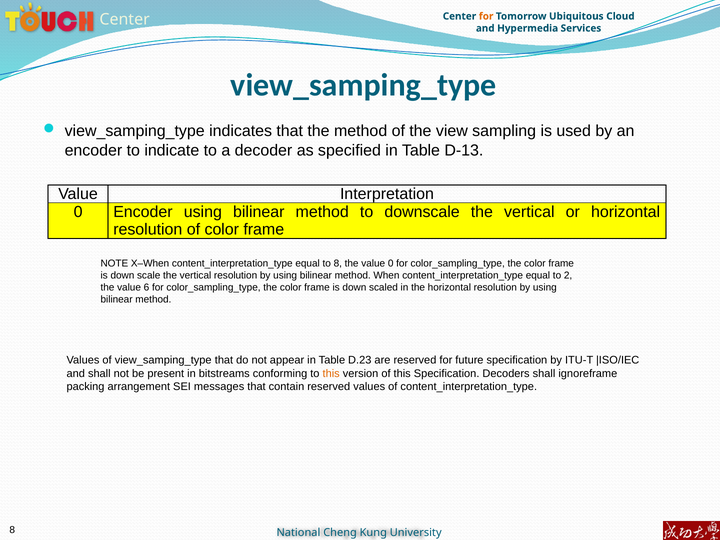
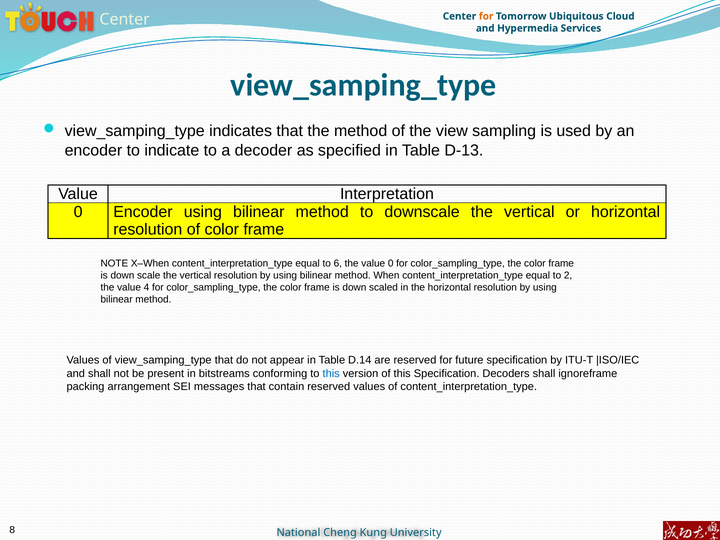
to 8: 8 -> 6
6: 6 -> 4
D.23: D.23 -> D.14
this at (331, 373) colour: orange -> blue
